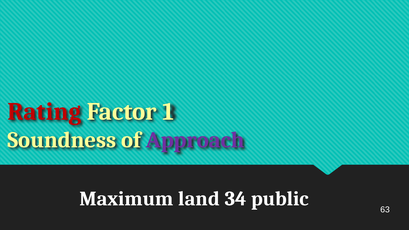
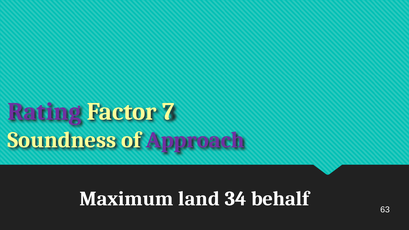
Rating colour: red -> purple
1: 1 -> 7
public: public -> behalf
